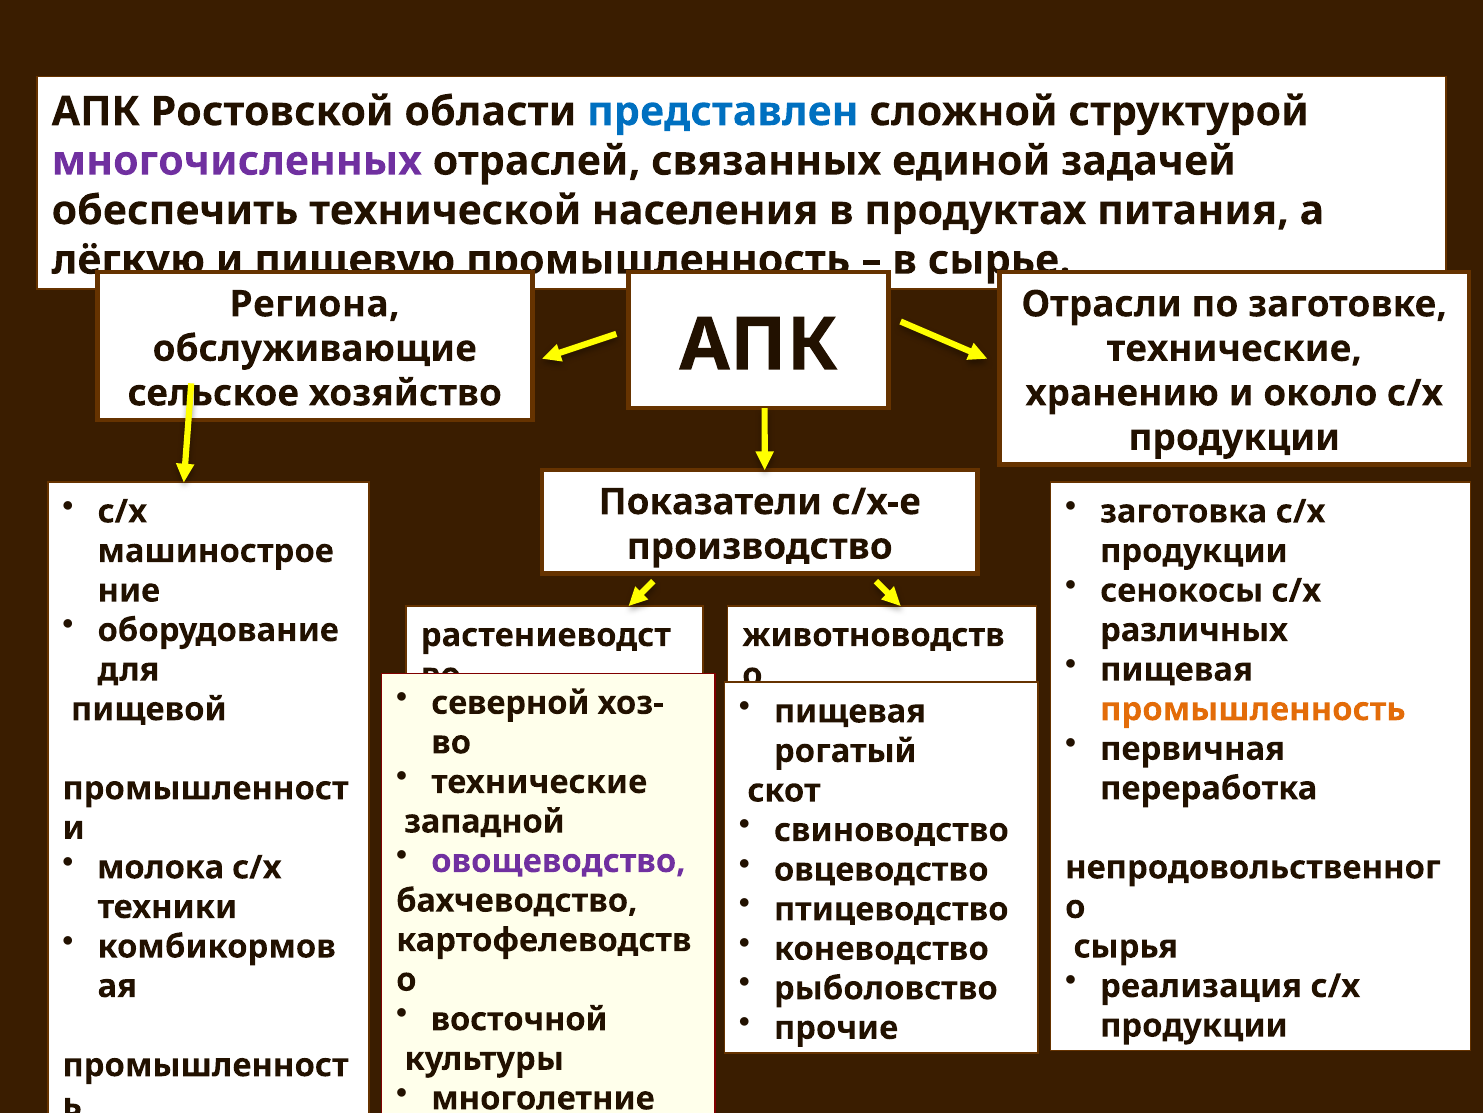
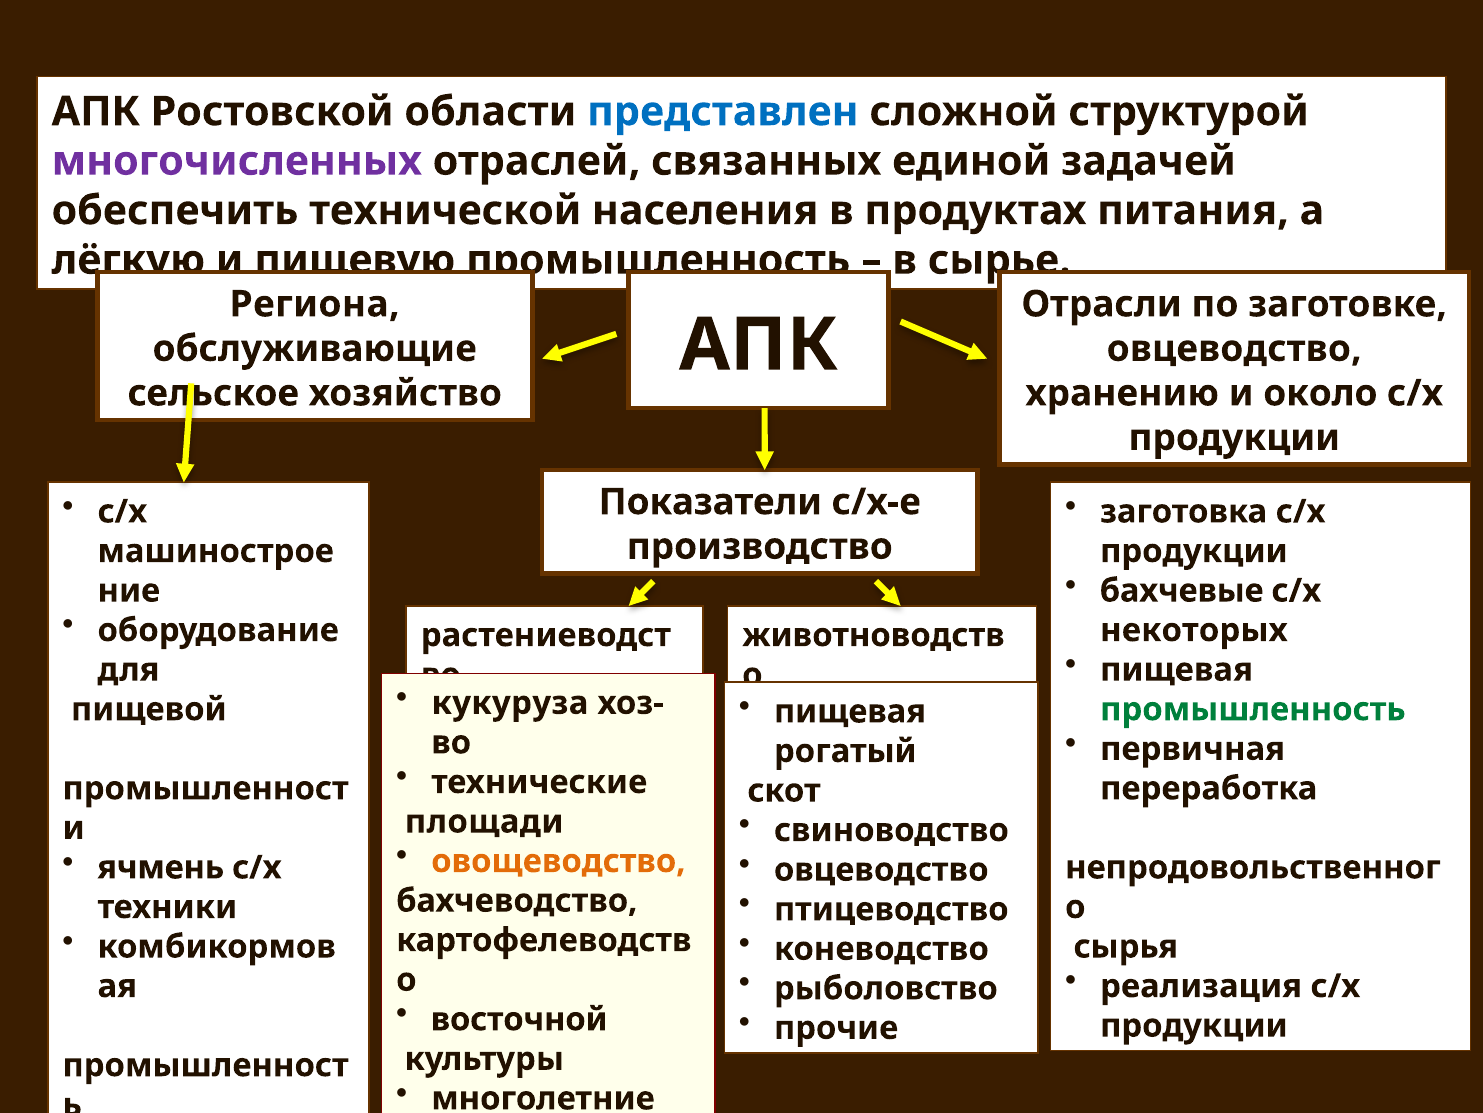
технические at (1234, 348): технические -> овцеводство
сенокосы: сенокосы -> бахчевые
различных: различных -> некоторых
северной: северной -> кукуруза
промышленность at (1253, 709) colour: orange -> green
западной: западной -> площади
овощеводство colour: purple -> orange
молока: молока -> ячмень
